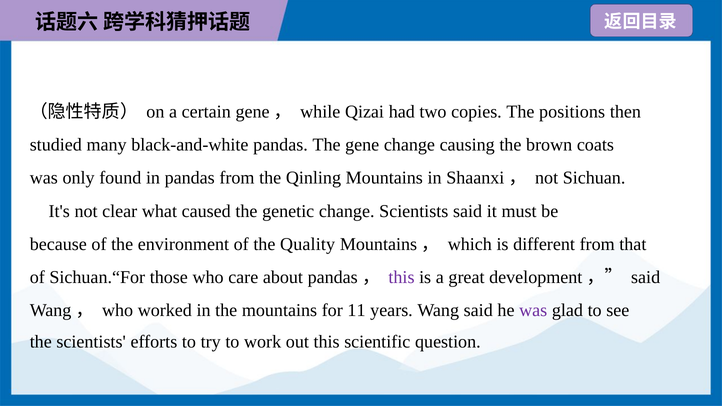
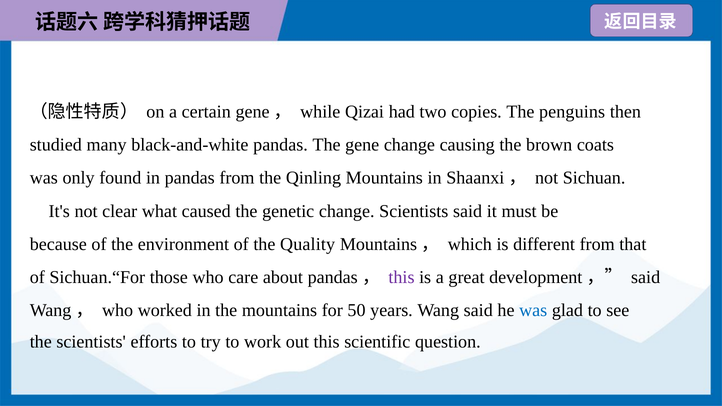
positions: positions -> penguins
11: 11 -> 50
was at (533, 310) colour: purple -> blue
